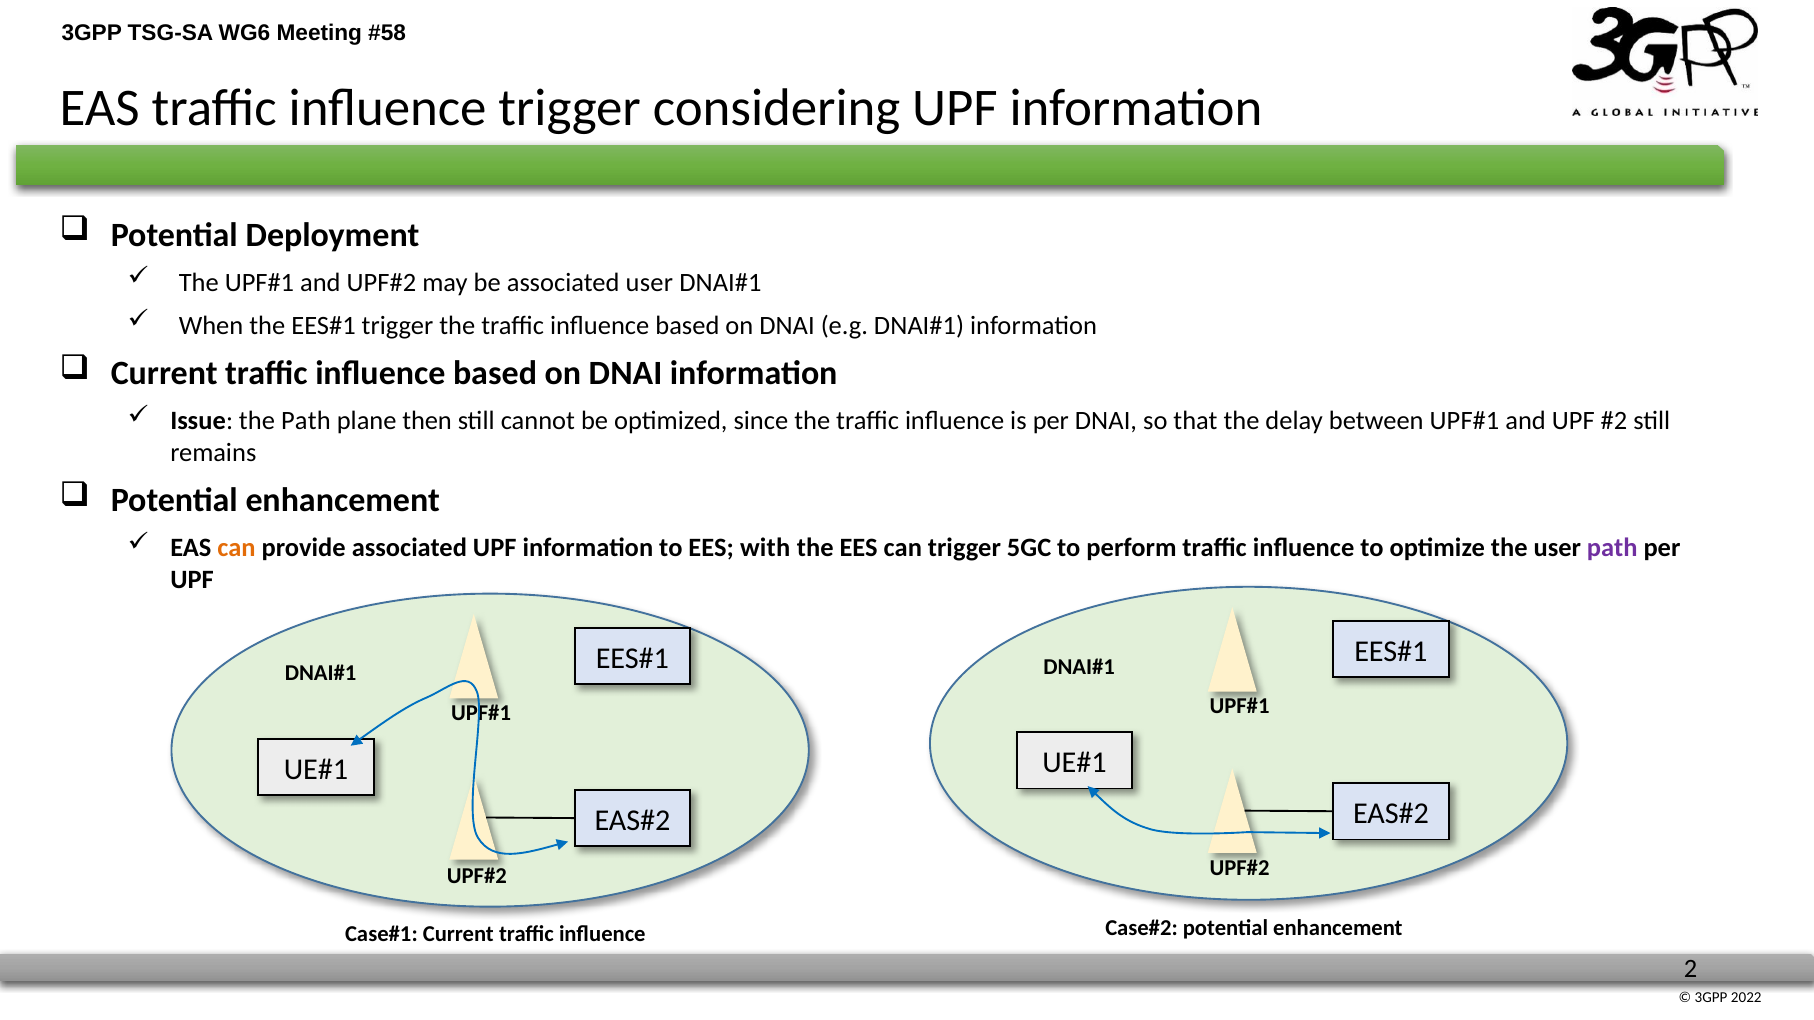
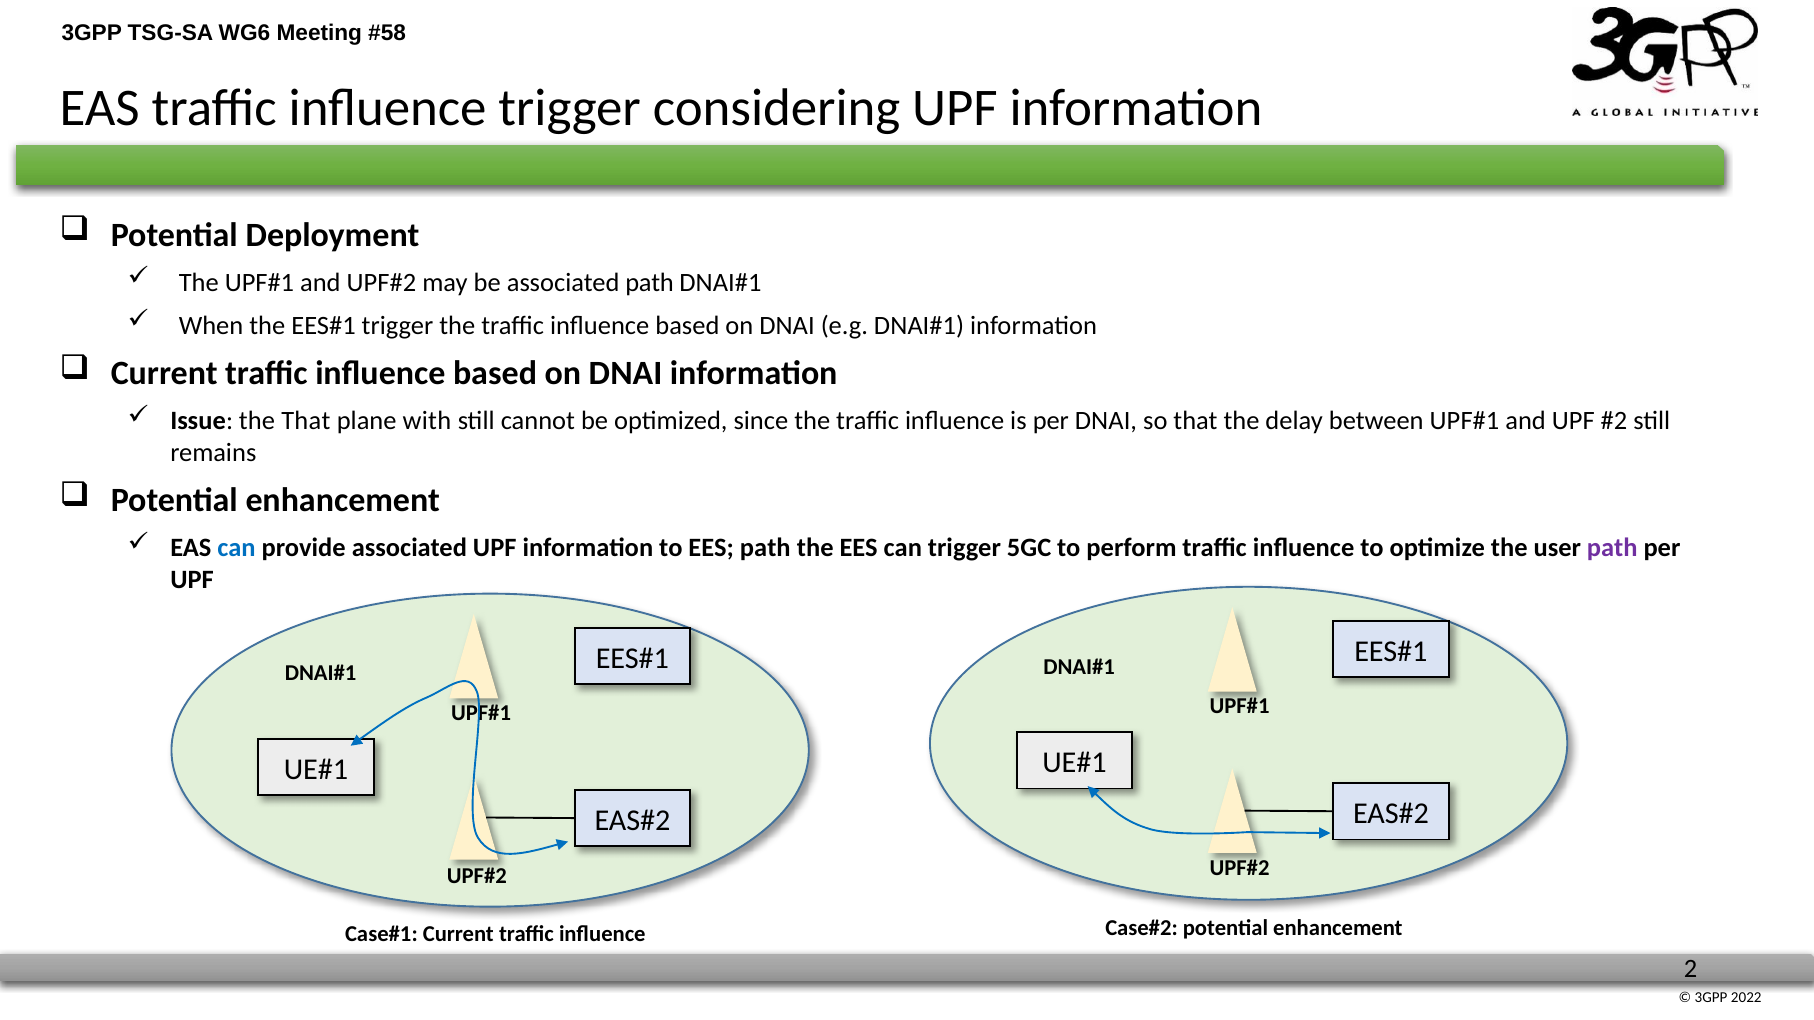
associated user: user -> path
the Path: Path -> That
then: then -> with
can at (237, 548) colour: orange -> blue
EES with: with -> path
